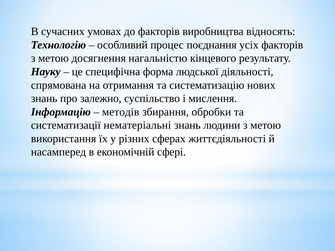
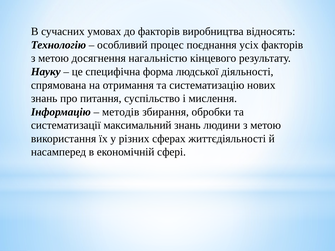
залежно: залежно -> питання
нематеріальні: нематеріальні -> максимальний
